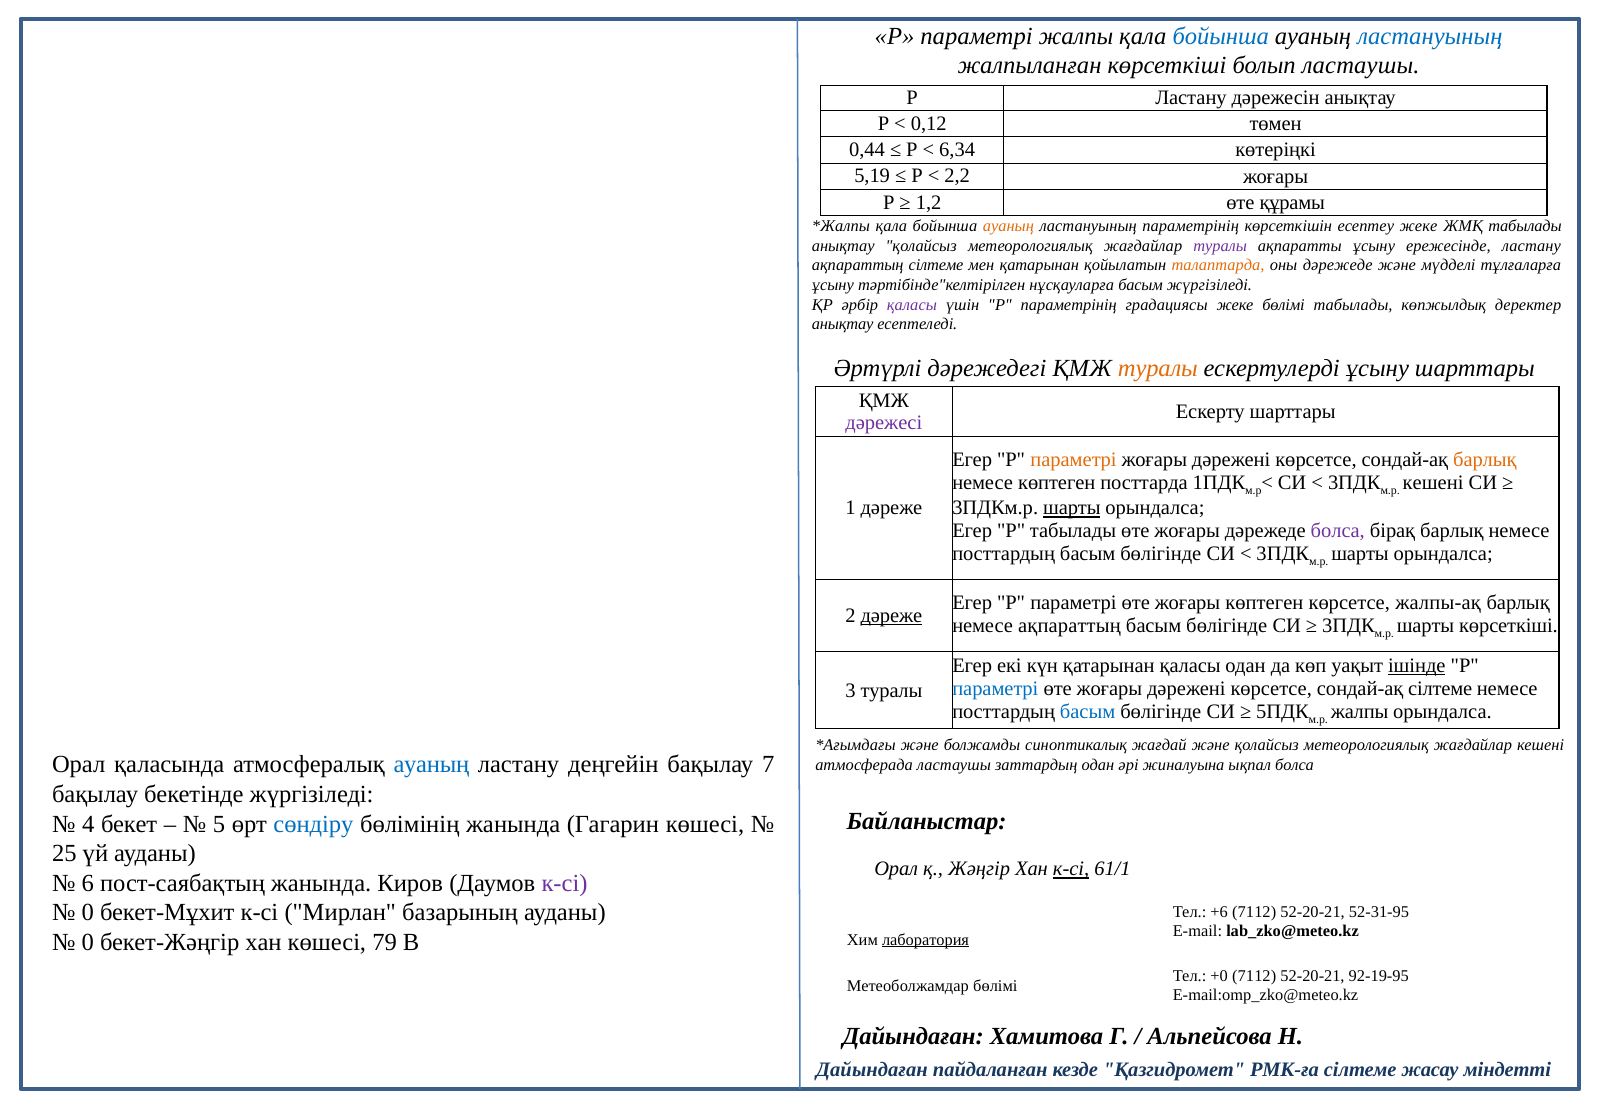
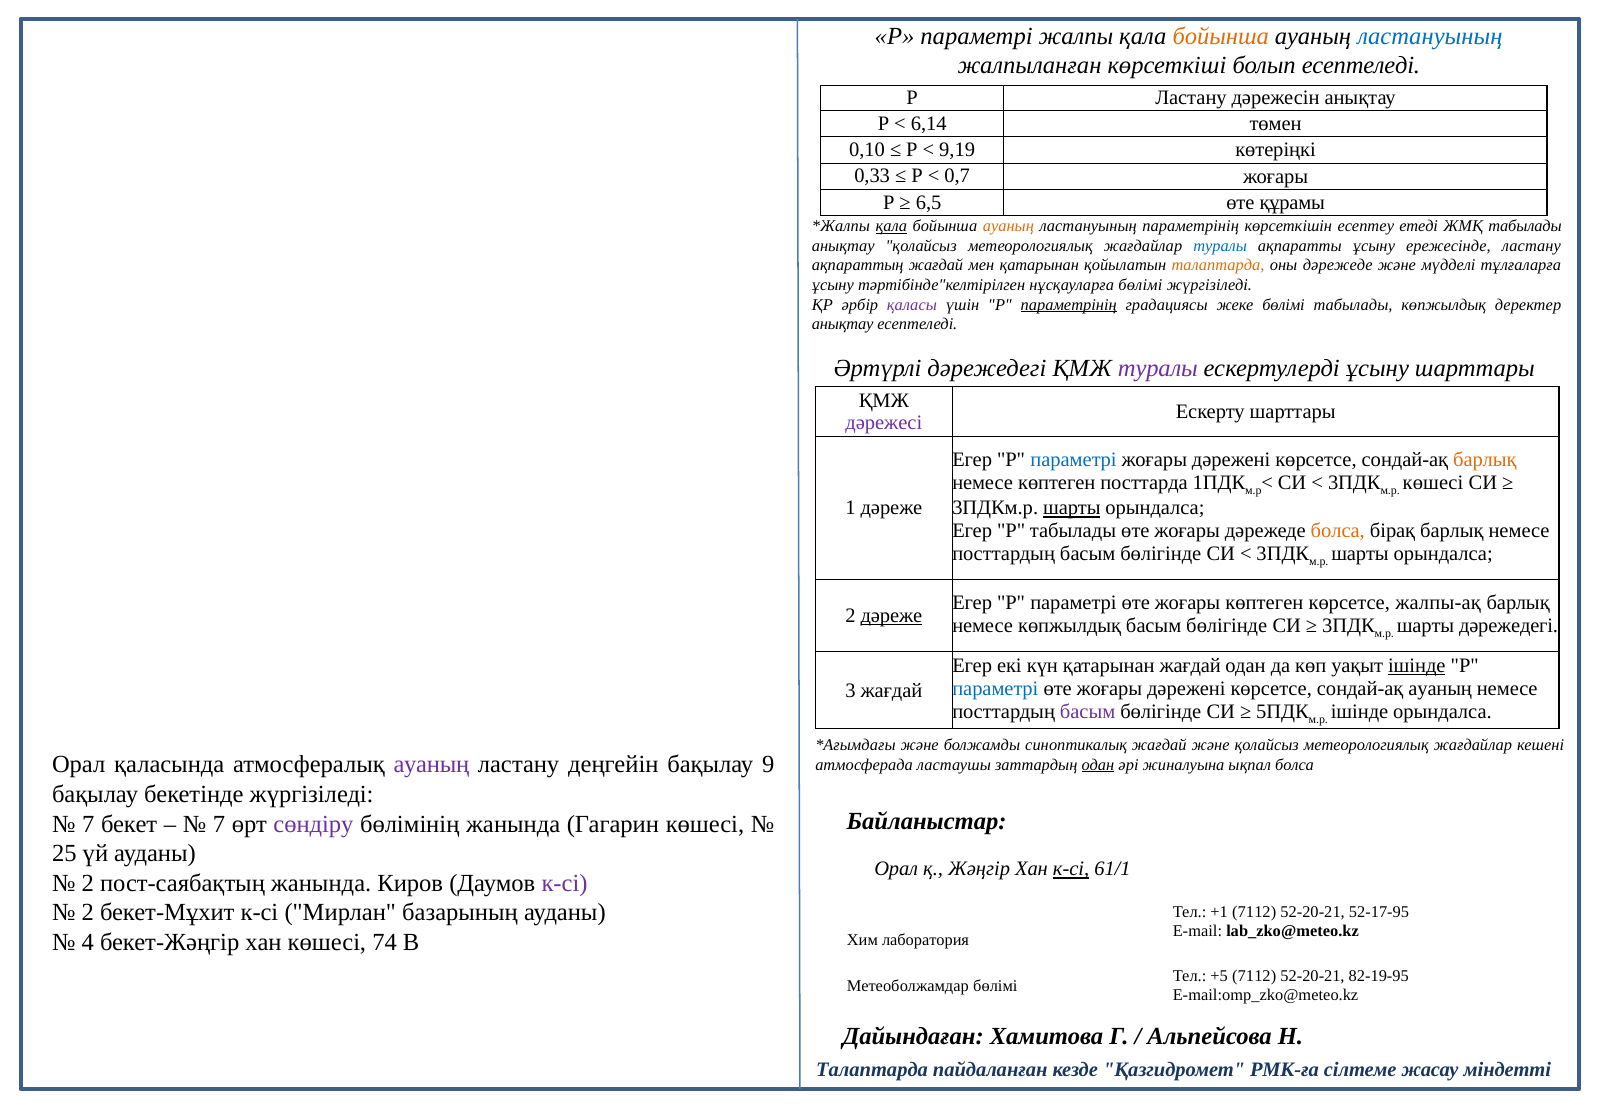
бойынша at (1221, 36) colour: blue -> orange
болып ластаушы: ластаушы -> есептеледі
0,12: 0,12 -> 6,14
0,44: 0,44 -> 0,10
6,34: 6,34 -> 9,19
5,19: 5,19 -> 0,33
2,2: 2,2 -> 0,7
1,2: 1,2 -> 6,5
қала at (891, 226) underline: none -> present
есептеу жеке: жеке -> етеді
туралы at (1220, 246) colour: purple -> blue
ақпараттың сілтеме: сілтеме -> жағдай
нұсқауларға басым: басым -> бөлімі
параметрінің at (1069, 305) underline: none -> present
туралы at (1158, 368) colour: orange -> purple
параметрі at (1073, 459) colour: orange -> blue
кешені at (1433, 482): кешені -> көшесі
болса at (1338, 531) colour: purple -> orange
немесе ақпараттың: ақпараттың -> көпжылдық
шарты көрсеткіші: көрсеткіші -> дәрежедегі
қатарынан қаласы: қаласы -> жағдай
сондай-ақ сілтеме: сілтеме -> ауаның
3 туралы: туралы -> жағдай
басым at (1088, 711) colour: blue -> purple
жалпы at (1360, 711): жалпы -> ішінде
ауаның at (431, 765) colour: blue -> purple
7: 7 -> 9
одан at (1098, 765) underline: none -> present
4 at (88, 824): 4 -> 7
5 at (219, 824): 5 -> 7
сөндіру colour: blue -> purple
6 at (88, 883): 6 -> 2
0 at (88, 912): 0 -> 2
+6: +6 -> +1
52-31-95: 52-31-95 -> 52-17-95
0 at (88, 942): 0 -> 4
79: 79 -> 74
лаборатория underline: present -> none
+0: +0 -> +5
92-19-95: 92-19-95 -> 82-19-95
Дайындаған at (872, 1070): Дайындаған -> Талаптарда
